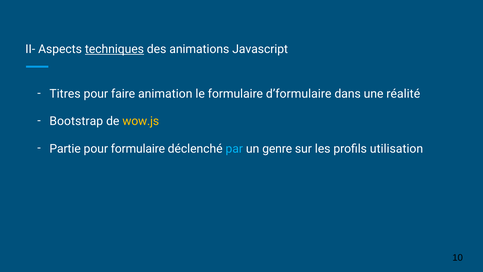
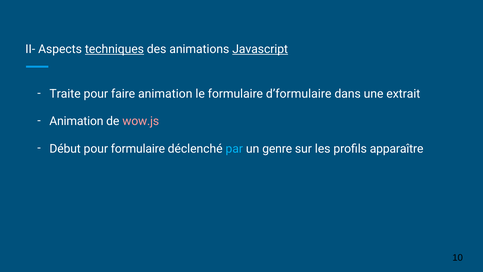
Javascript underline: none -> present
Titres: Titres -> Traite
réalité: réalité -> extrait
Bootstrap at (76, 121): Bootstrap -> Animation
wow.js colour: yellow -> pink
Partie: Partie -> Début
utilisation: utilisation -> apparaître
